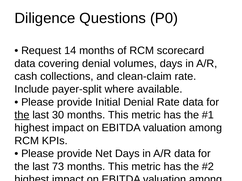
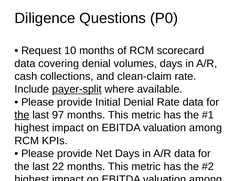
14: 14 -> 10
payer-split underline: none -> present
30: 30 -> 97
73: 73 -> 22
